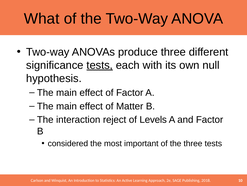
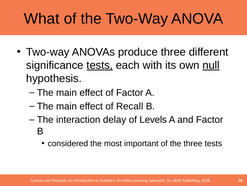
null underline: none -> present
Matter: Matter -> Recall
reject: reject -> delay
